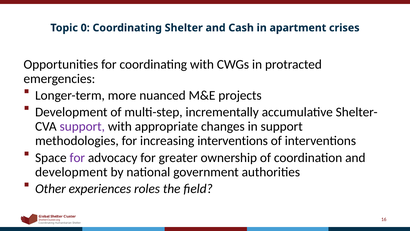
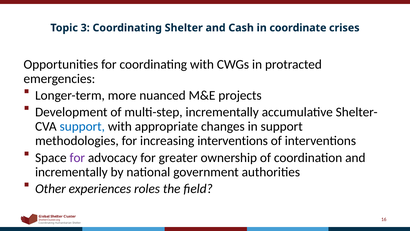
0: 0 -> 3
apartment: apartment -> coordinate
support at (82, 126) colour: purple -> blue
development at (71, 172): development -> incrementally
